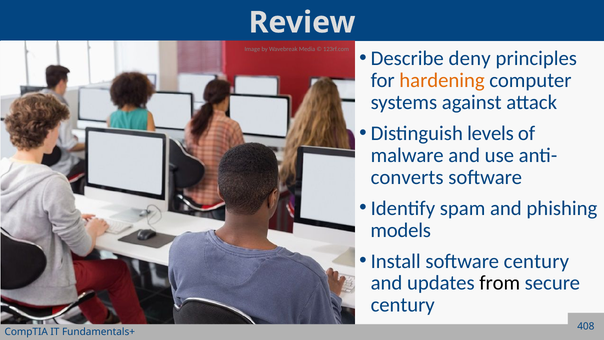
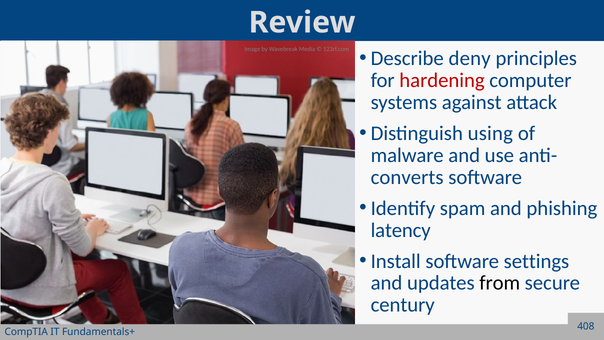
hardening colour: orange -> red
levels: levels -> using
models: models -> latency
software century: century -> settings
